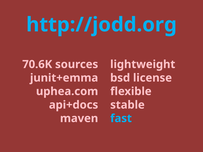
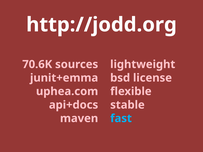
http://jodd.org colour: light blue -> white
